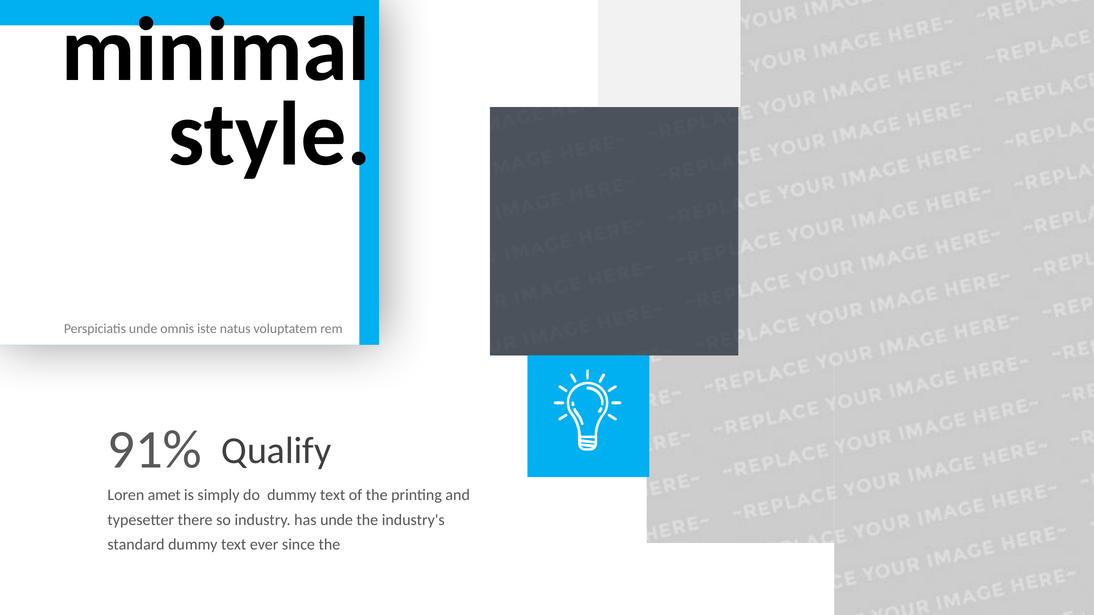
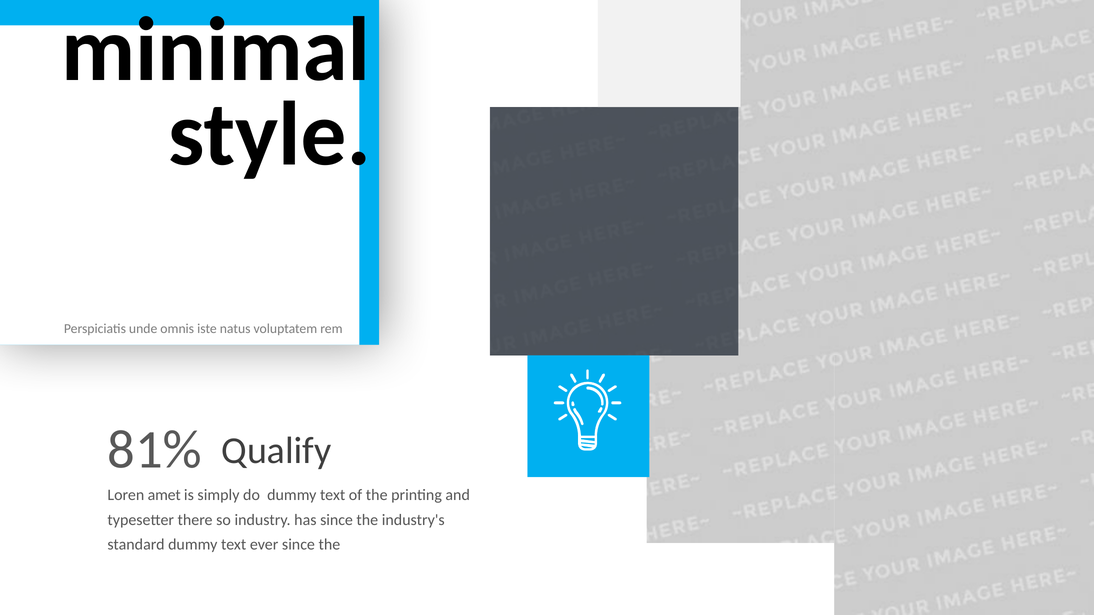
91%: 91% -> 81%
has unde: unde -> since
